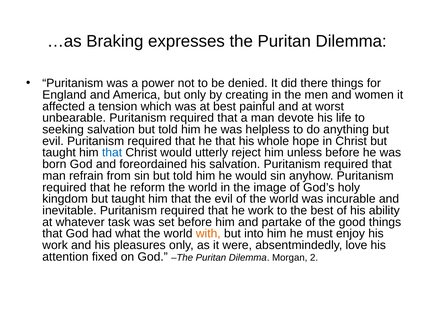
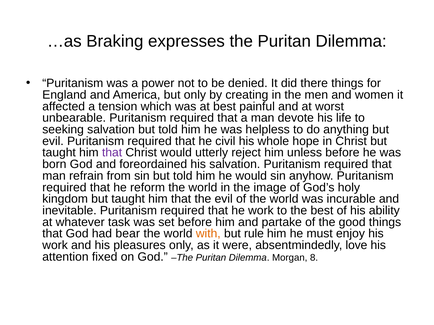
he that: that -> civil
that at (112, 153) colour: blue -> purple
what: what -> bear
into: into -> rule
2: 2 -> 8
